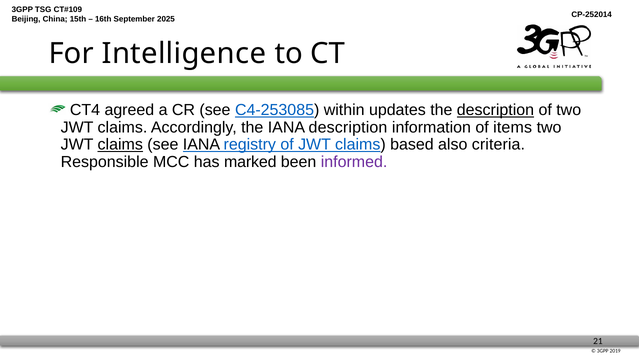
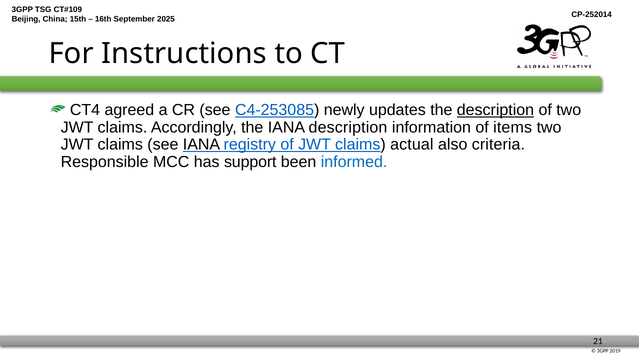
Intelligence: Intelligence -> Instructions
within: within -> newly
claims at (120, 145) underline: present -> none
based: based -> actual
marked: marked -> support
informed colour: purple -> blue
